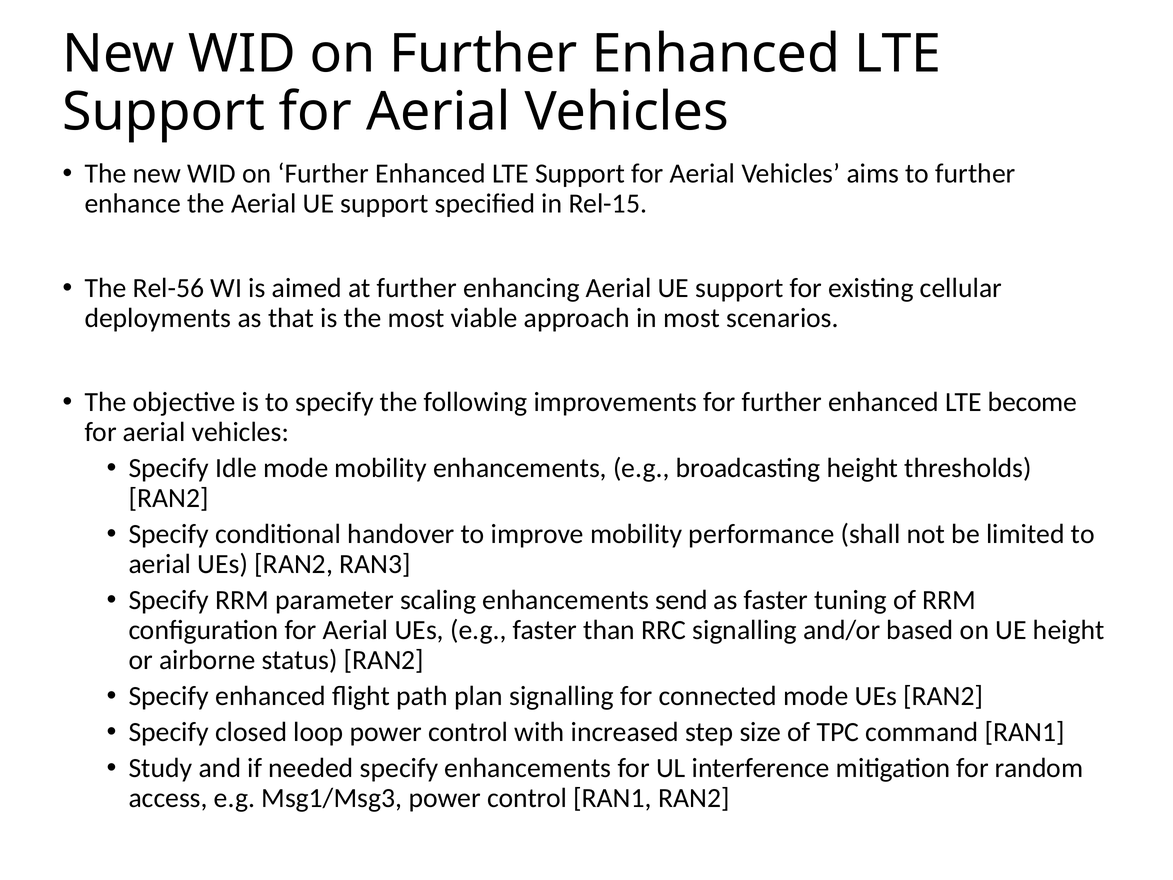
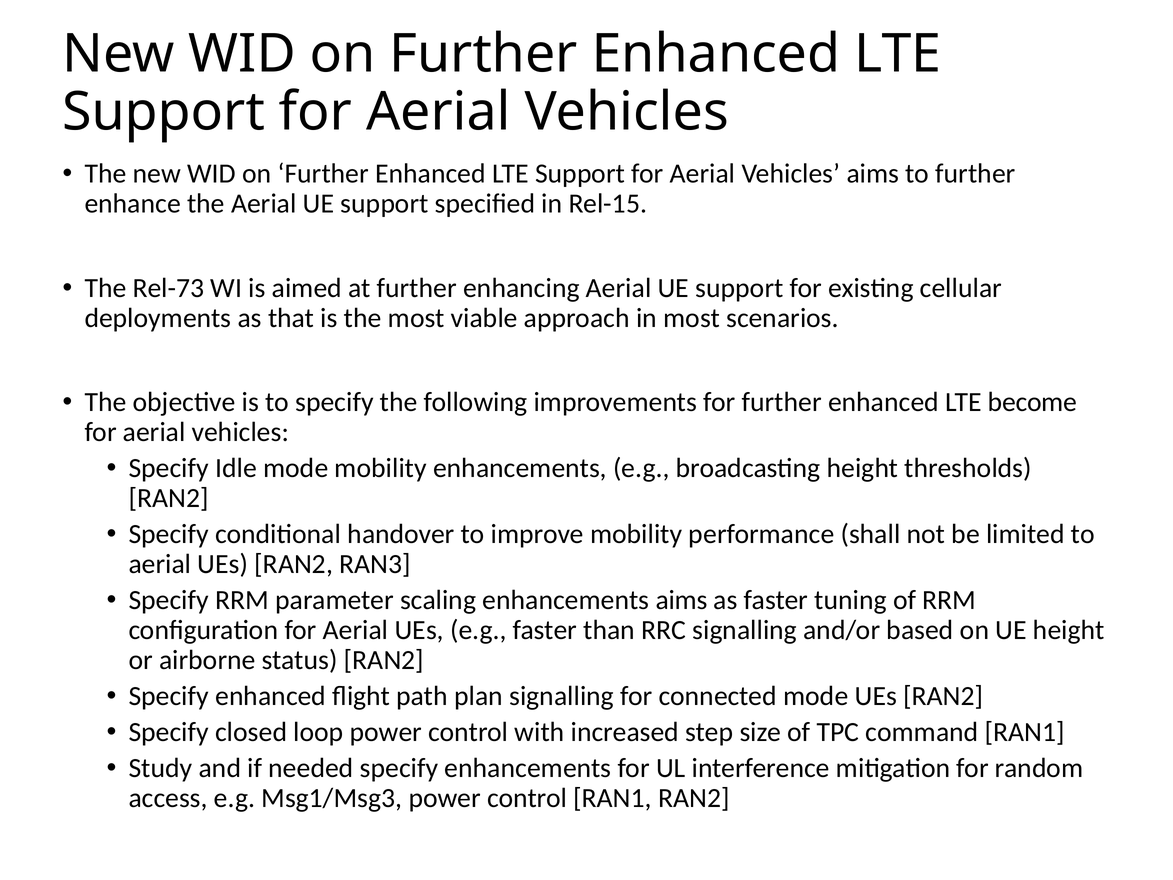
Rel-56: Rel-56 -> Rel-73
enhancements send: send -> aims
